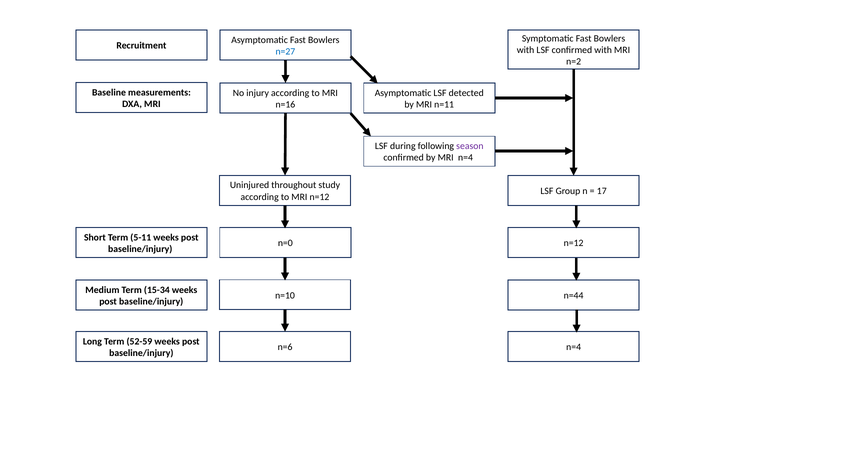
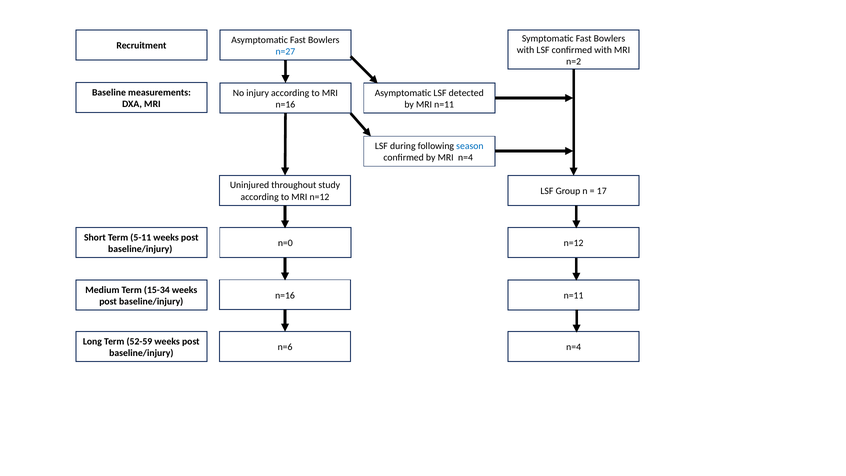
season colour: purple -> blue
n=10 at (285, 295): n=10 -> n=16
n=44 at (574, 296): n=44 -> n=11
